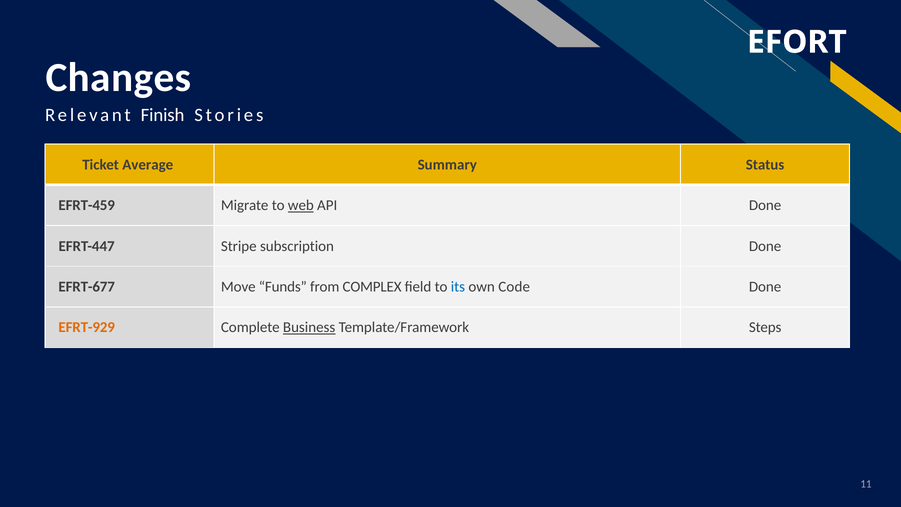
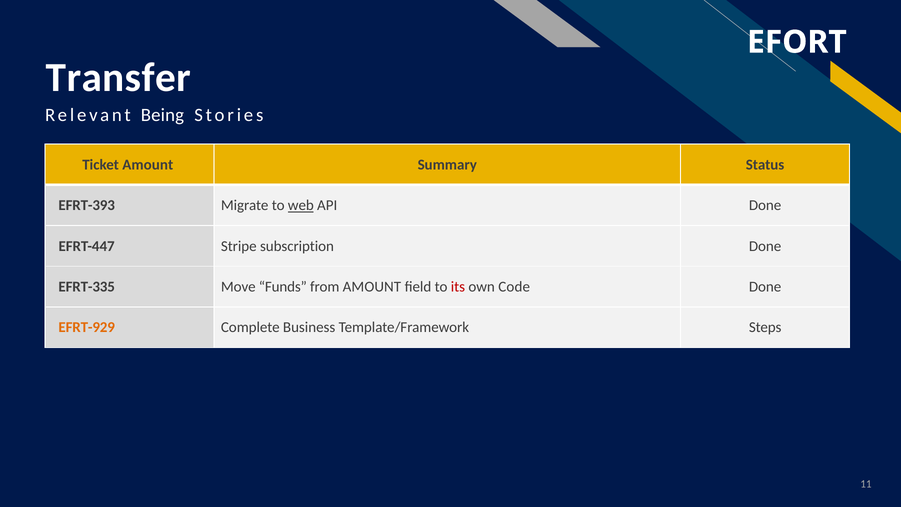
Changes: Changes -> Transfer
Finish: Finish -> Being
Ticket Average: Average -> Amount
EFRT-459: EFRT-459 -> EFRT-393
EFRT-677: EFRT-677 -> EFRT-335
from COMPLEX: COMPLEX -> AMOUNT
its colour: blue -> red
Business underline: present -> none
